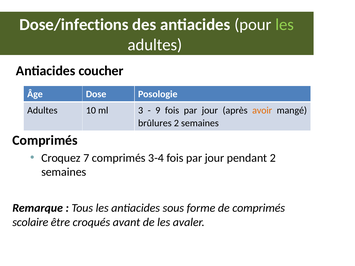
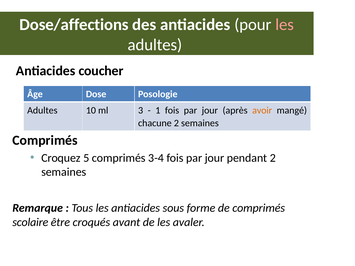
Dose/infections: Dose/infections -> Dose/affections
les at (285, 25) colour: light green -> pink
9: 9 -> 1
brûlures: brûlures -> chacune
7: 7 -> 5
